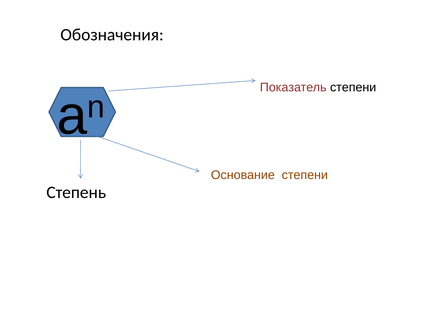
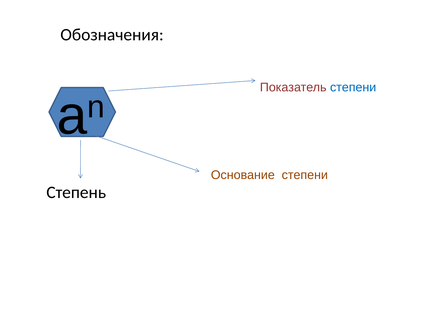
степени at (353, 88) colour: black -> blue
